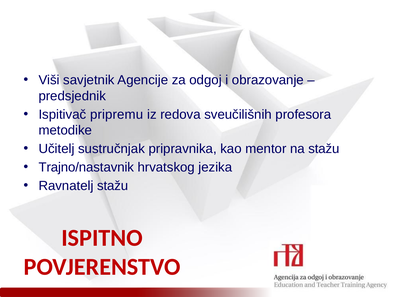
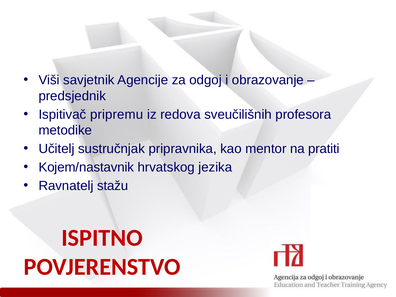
na stažu: stažu -> pratiti
Trajno/nastavnik: Trajno/nastavnik -> Kojem/nastavnik
